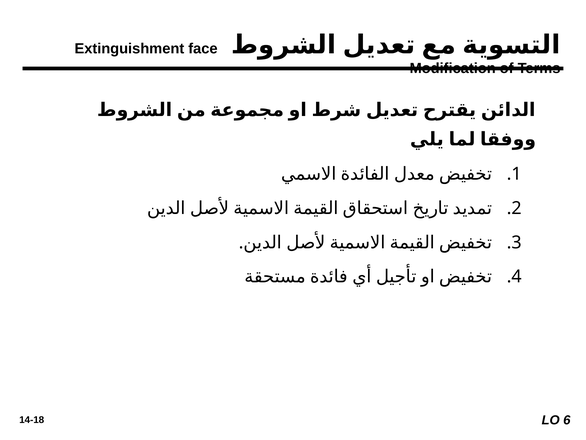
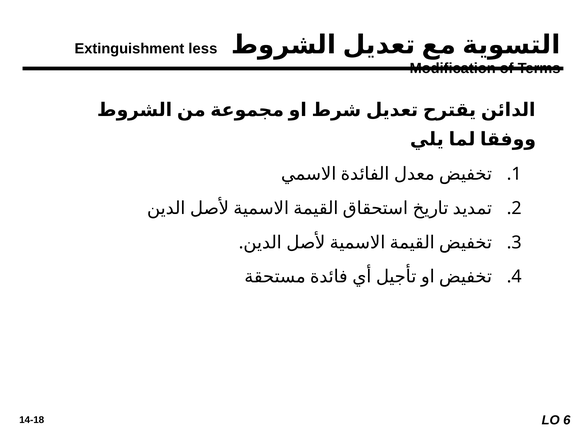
face: face -> less
